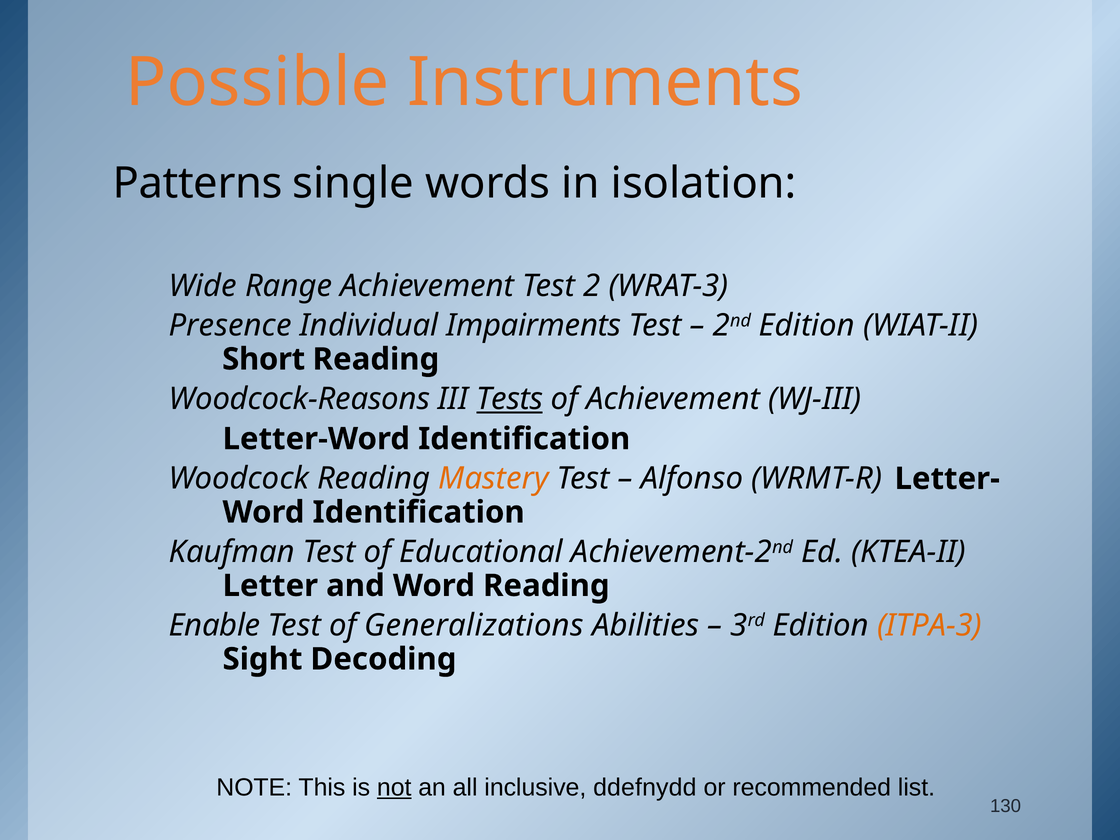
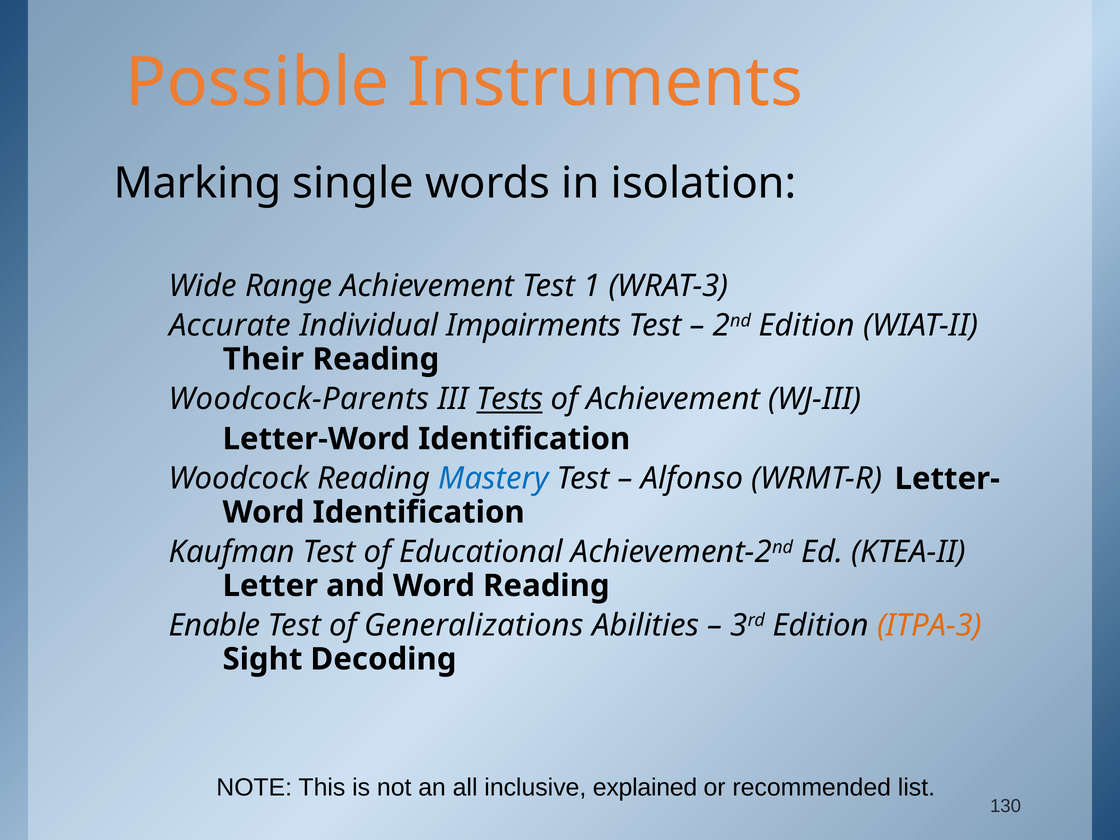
Patterns: Patterns -> Marking
2: 2 -> 1
Presence: Presence -> Accurate
Short: Short -> Their
Woodcock-Reasons: Woodcock-Reasons -> Woodcock-Parents
Mastery colour: orange -> blue
not underline: present -> none
ddefnydd: ddefnydd -> explained
